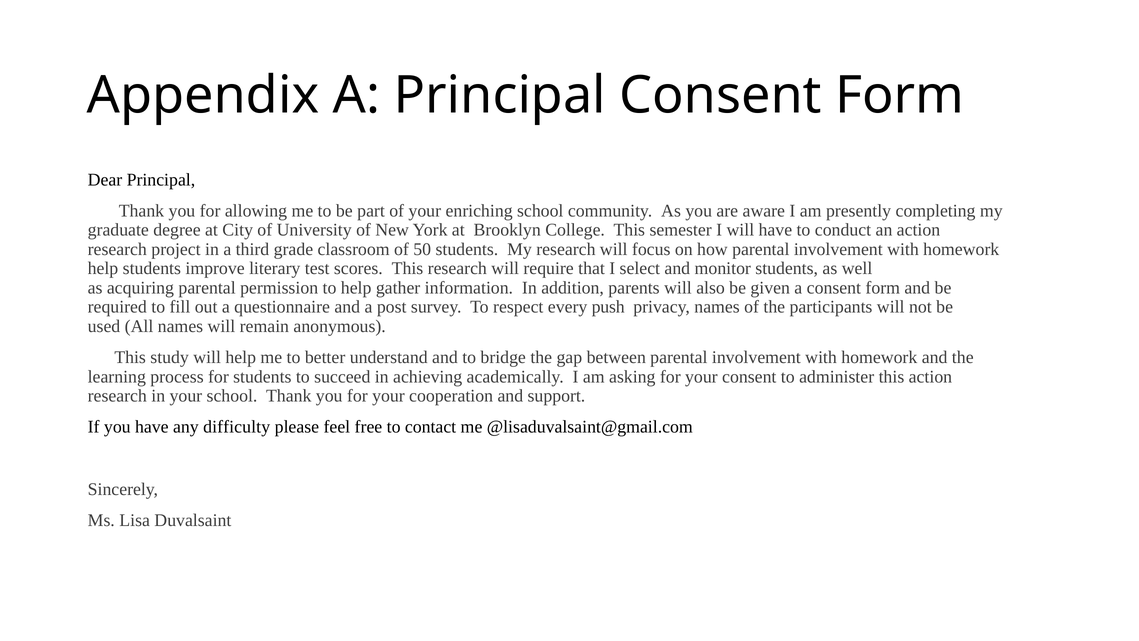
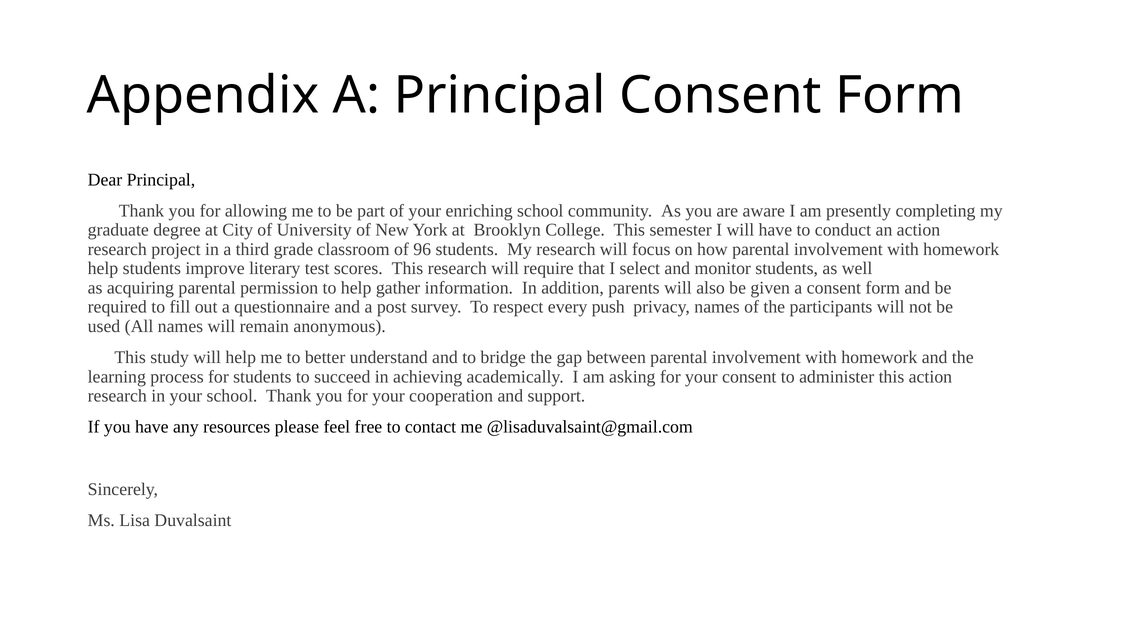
50: 50 -> 96
difficulty: difficulty -> resources
